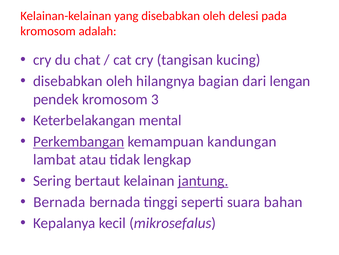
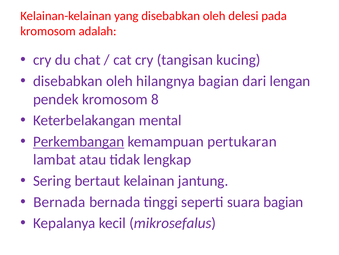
3: 3 -> 8
kandungan: kandungan -> pertukaran
jantung underline: present -> none
suara bahan: bahan -> bagian
